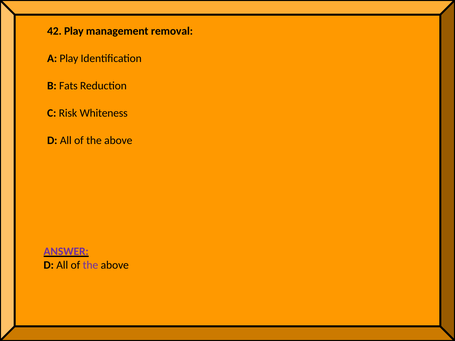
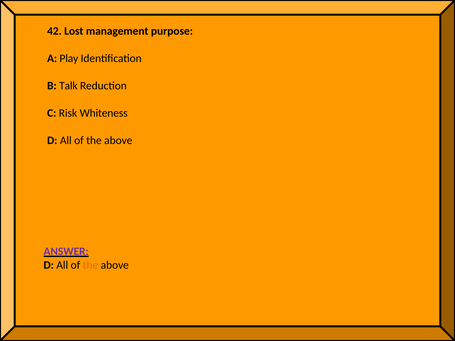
42 Play: Play -> Lost
removal: removal -> purpose
Fats: Fats -> Talk
the at (90, 265) colour: purple -> orange
